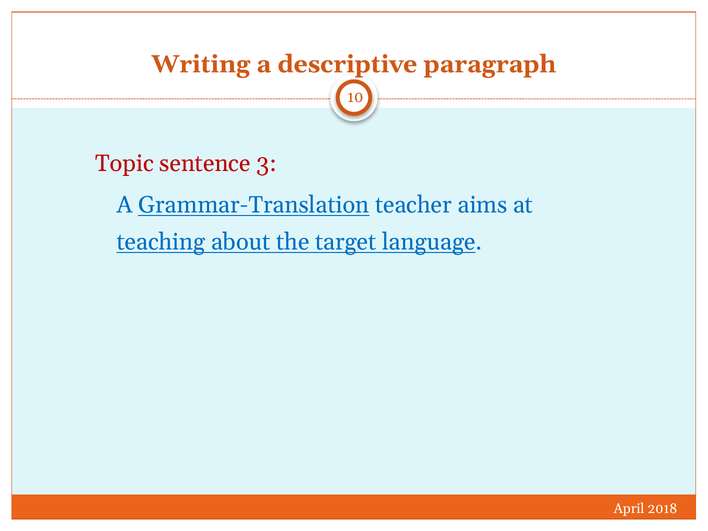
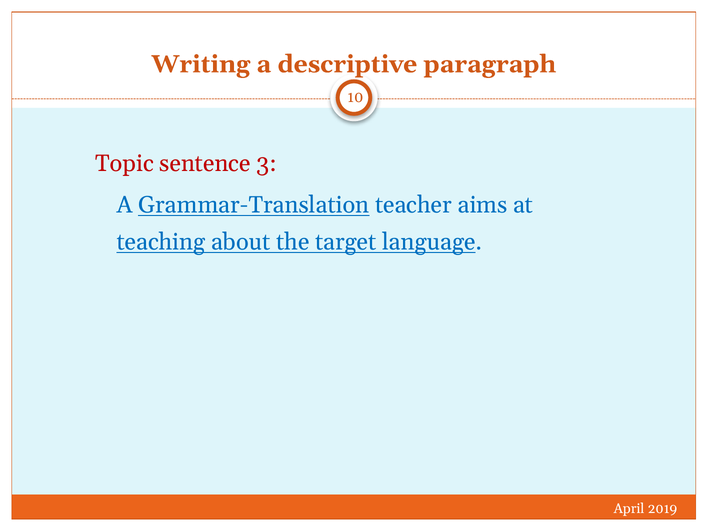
2018: 2018 -> 2019
